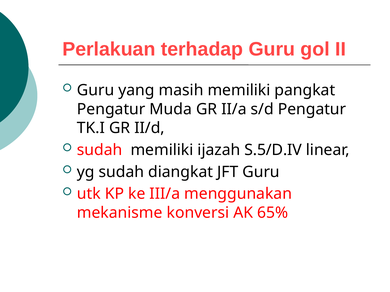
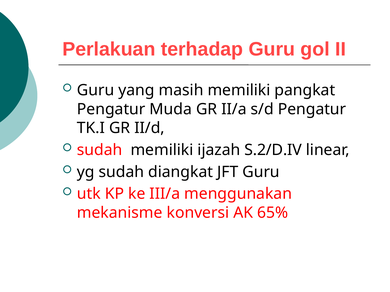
S.5/D.IV: S.5/D.IV -> S.2/D.IV
